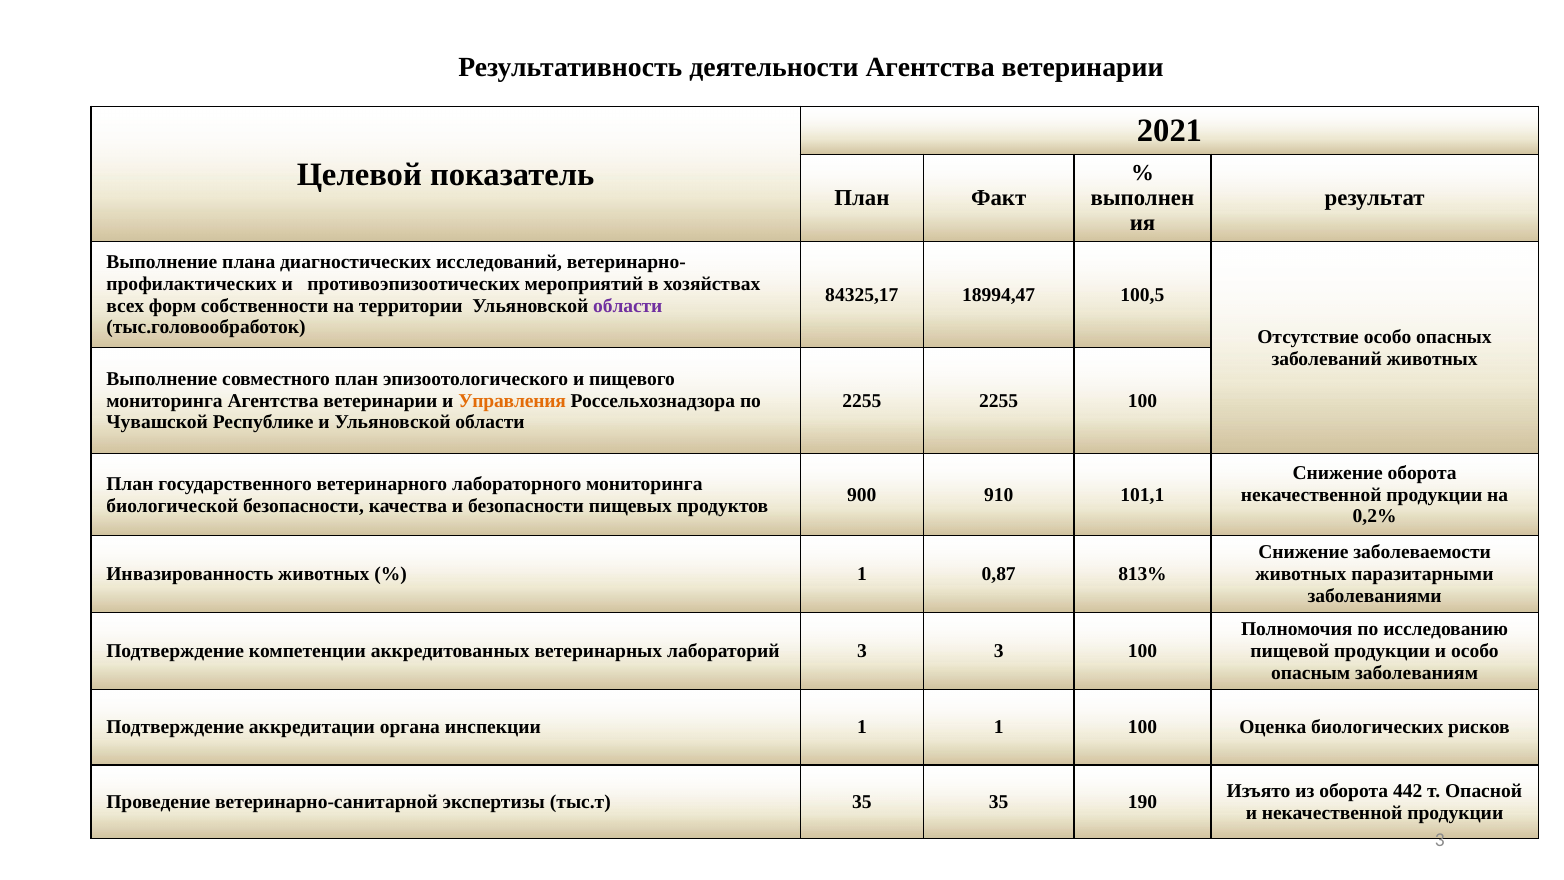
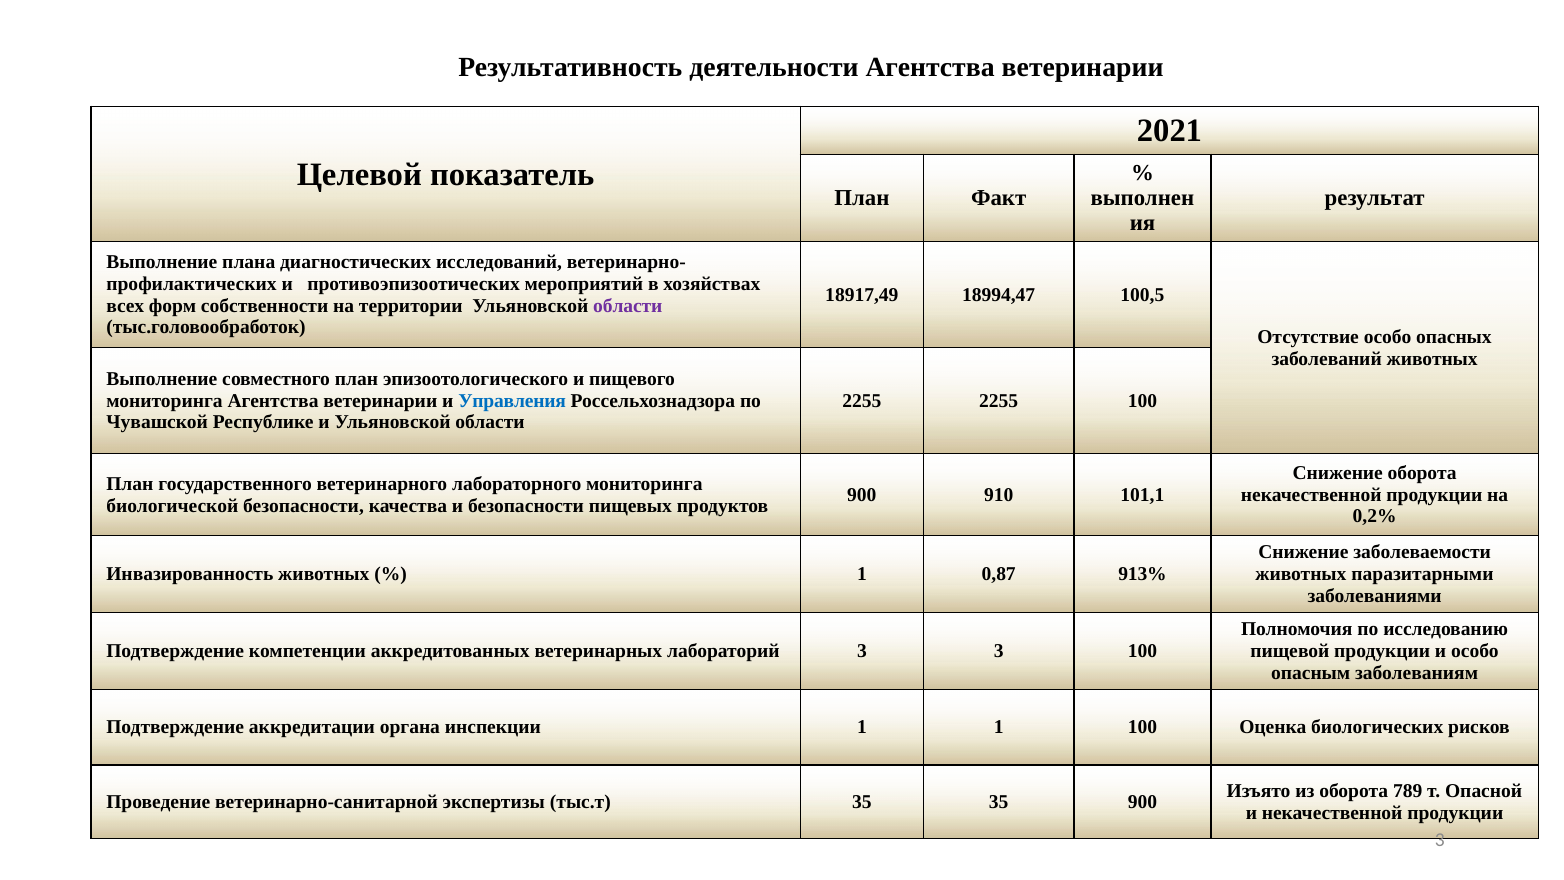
84325,17: 84325,17 -> 18917,49
Управления colour: orange -> blue
813%: 813% -> 913%
442: 442 -> 789
35 190: 190 -> 900
